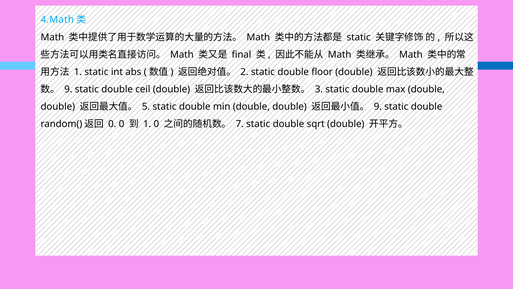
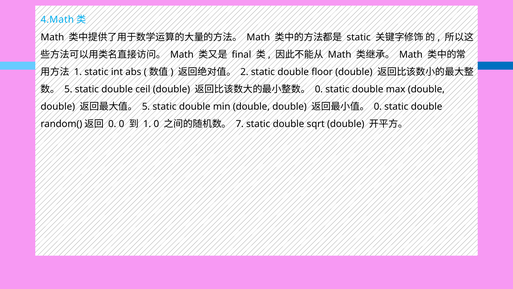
9 at (68, 89): 9 -> 5
3 at (319, 89): 3 -> 0
9 at (378, 106): 9 -> 0
